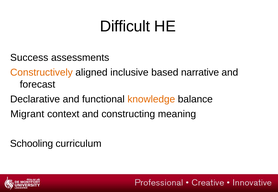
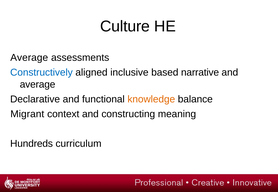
Difficult: Difficult -> Culture
Success at (29, 58): Success -> Average
Constructively colour: orange -> blue
forecast at (38, 85): forecast -> average
Schooling: Schooling -> Hundreds
